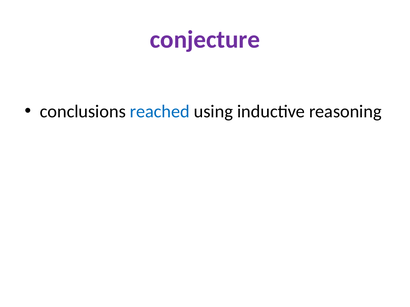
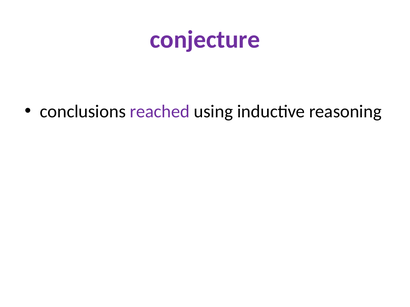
reached colour: blue -> purple
